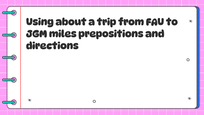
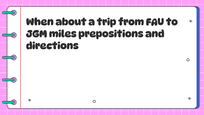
Using: Using -> When
